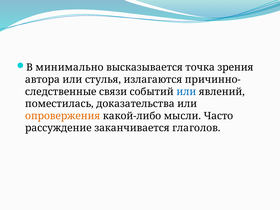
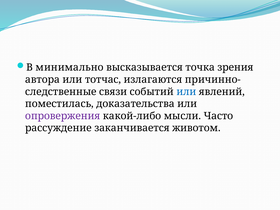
стулья: стулья -> тотчас
опровержения colour: orange -> purple
глаголов: глаголов -> животом
